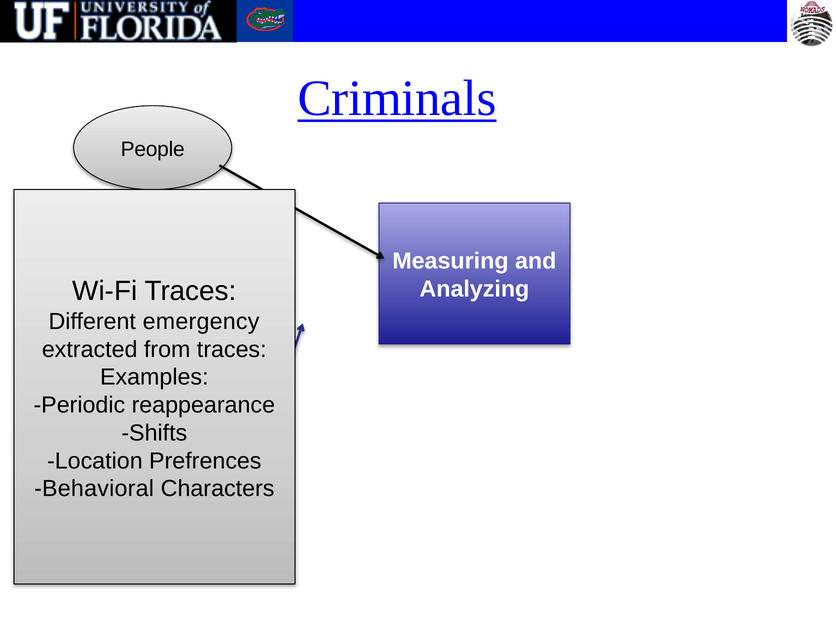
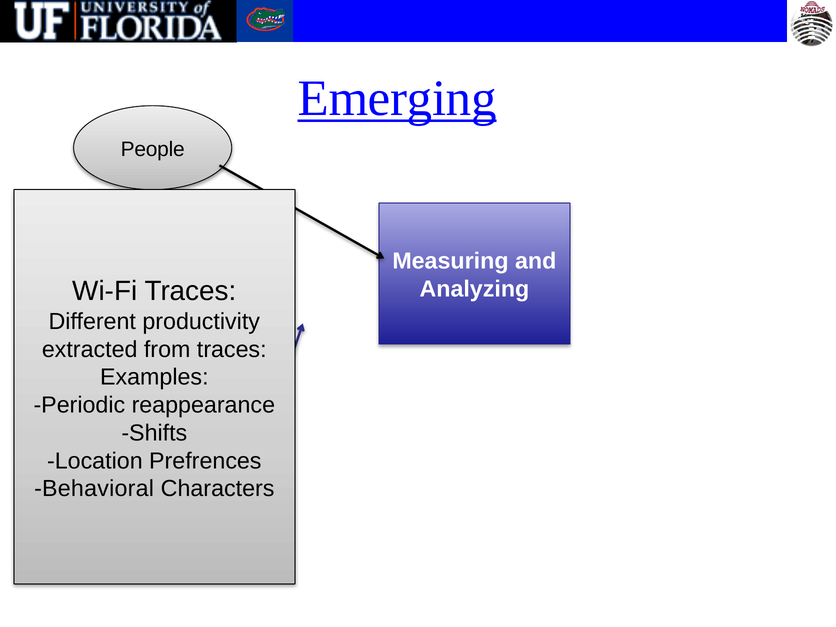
Criminals: Criminals -> Emerging
emergency: emergency -> productivity
